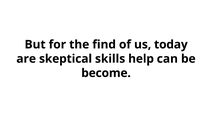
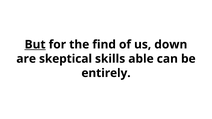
But underline: none -> present
today: today -> down
help: help -> able
become: become -> entirely
